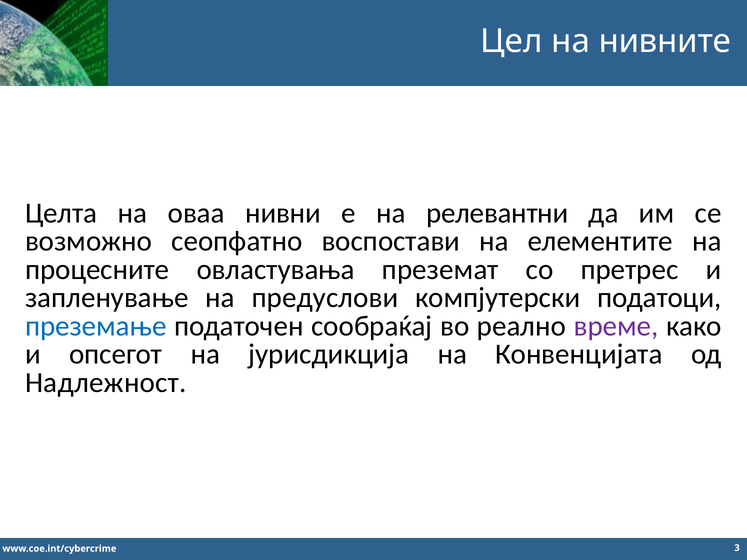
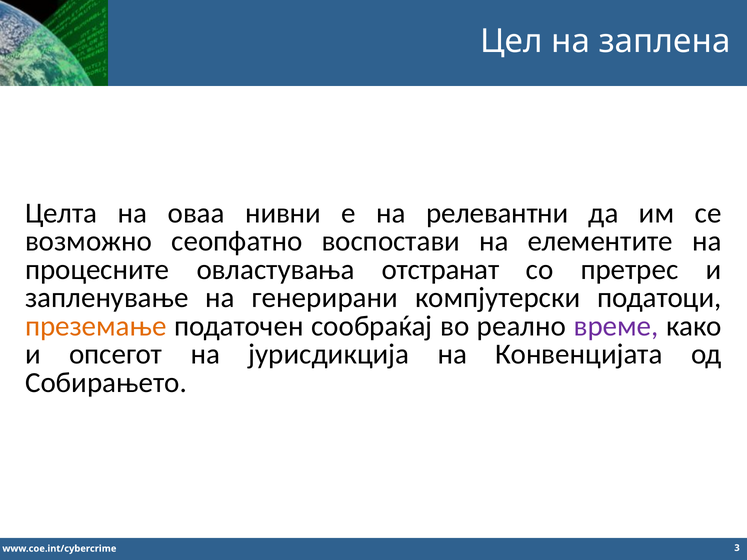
нивните: нивните -> заплена
преземат: преземат -> отстранат
предуслови: предуслови -> генерирани
преземање colour: blue -> orange
Надлежност: Надлежност -> Собирањето
